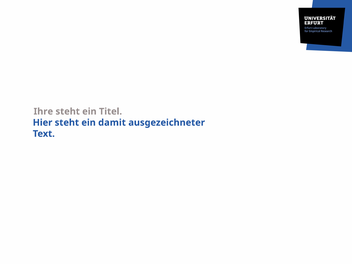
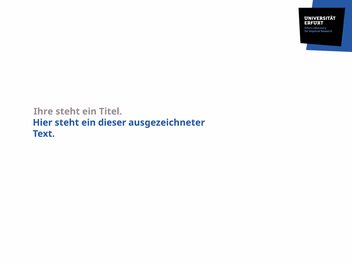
damit: damit -> dieser
